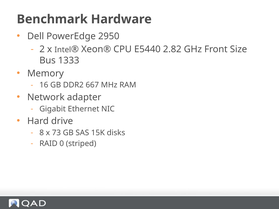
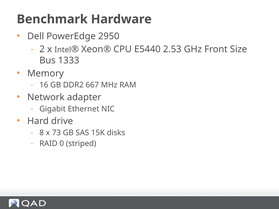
2.82: 2.82 -> 2.53
